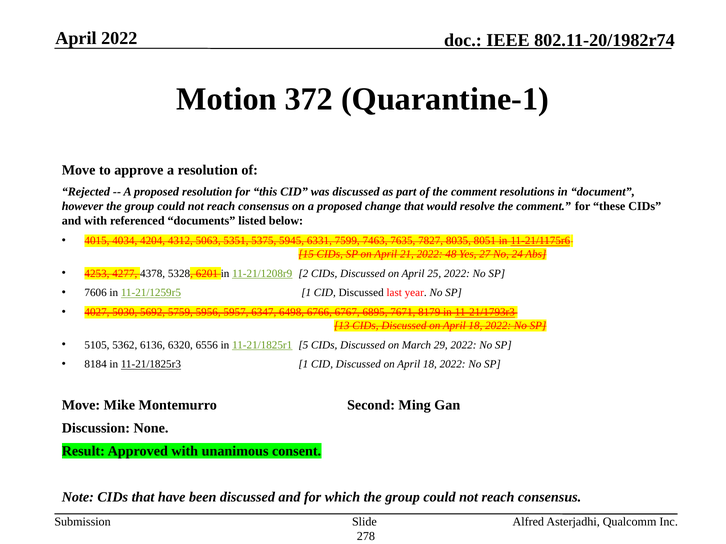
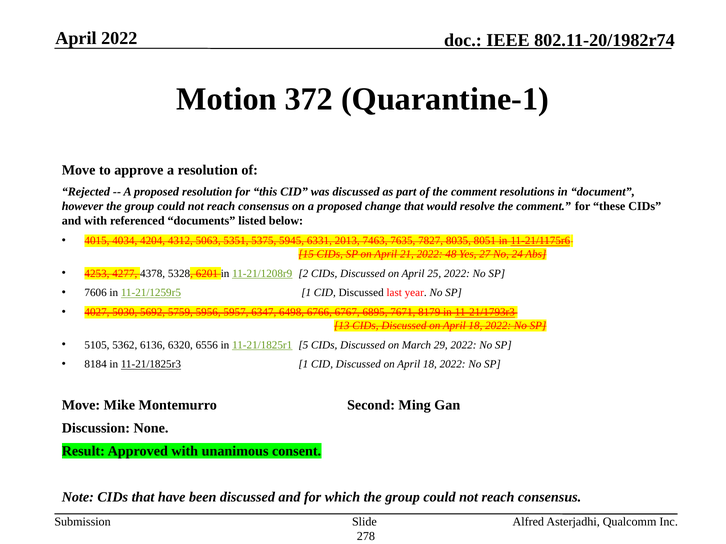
7599: 7599 -> 2013
